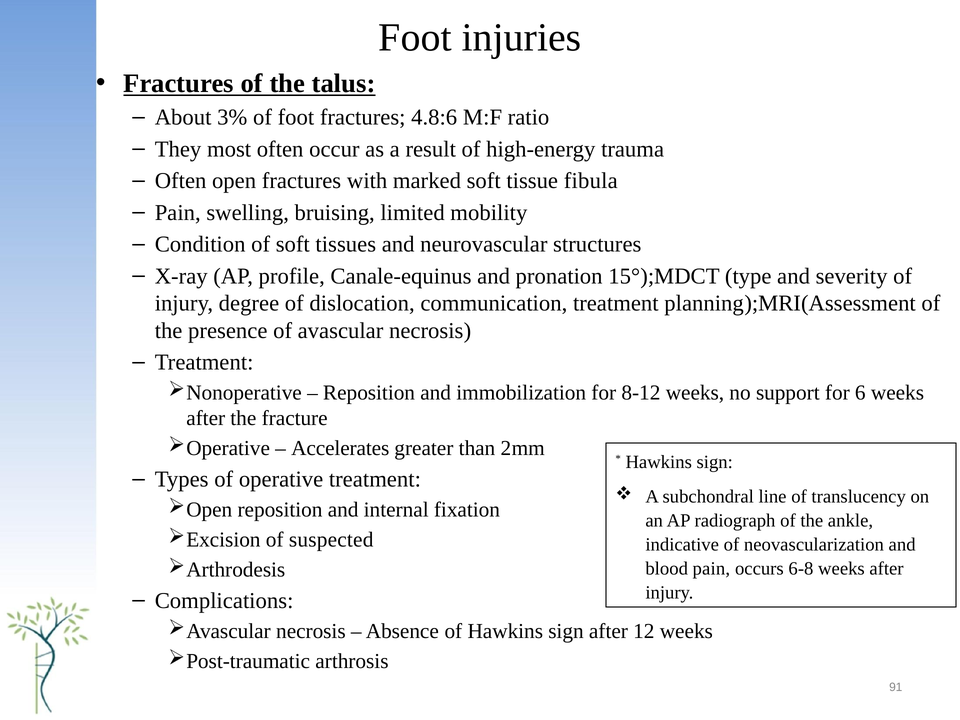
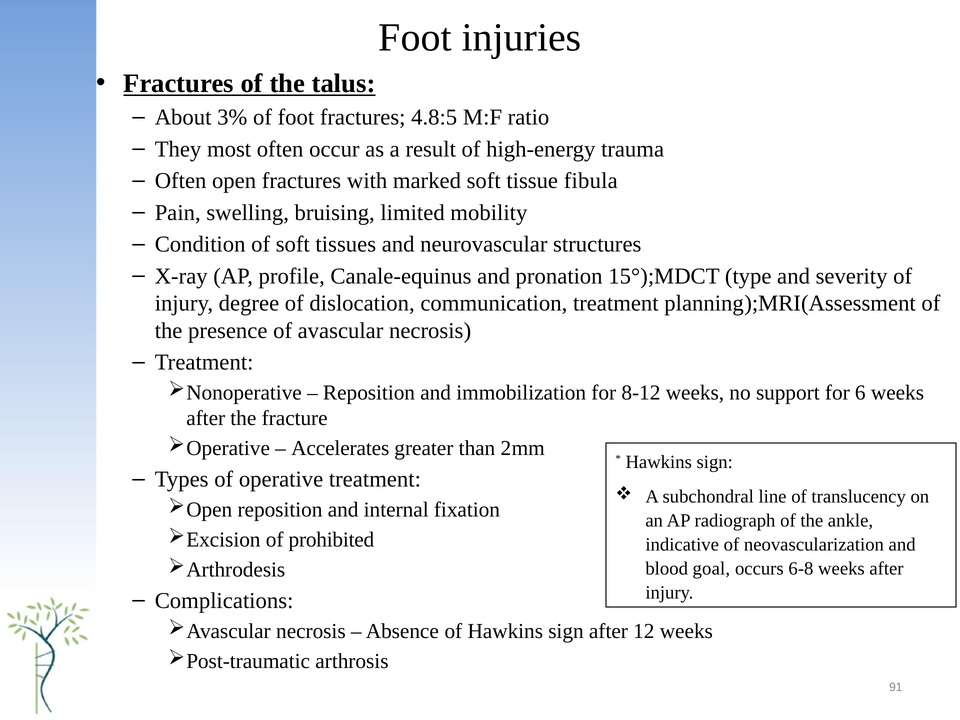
4.8:6: 4.8:6 -> 4.8:5
suspected: suspected -> prohibited
blood pain: pain -> goal
